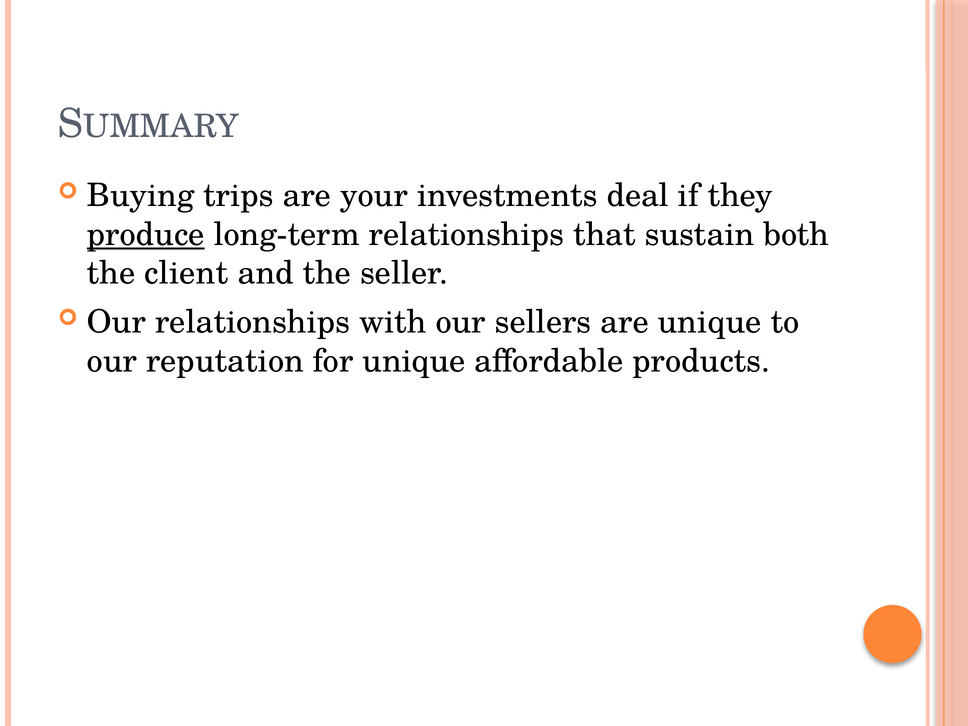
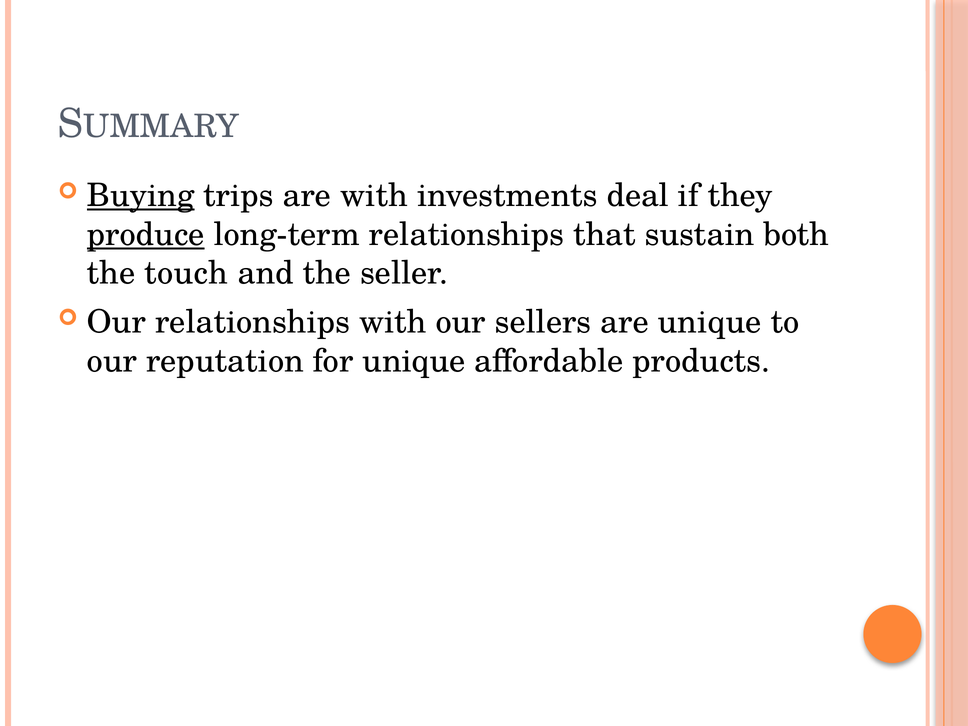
Buying underline: none -> present
are your: your -> with
client: client -> touch
